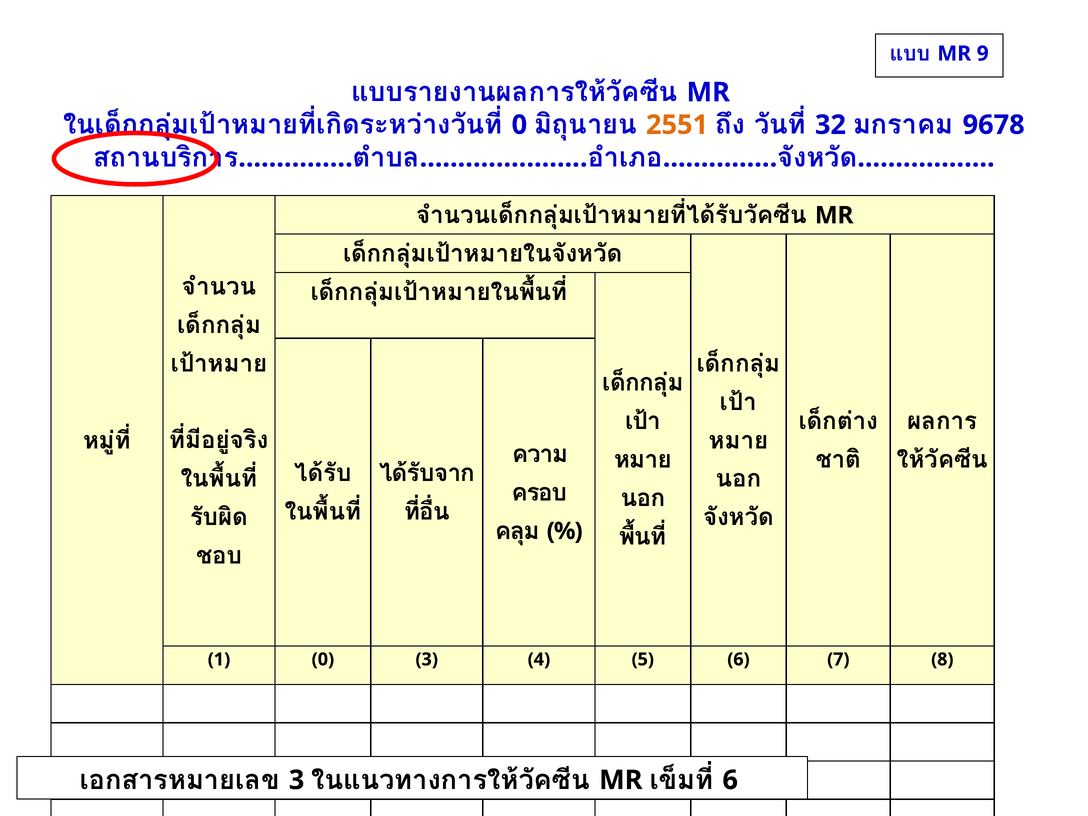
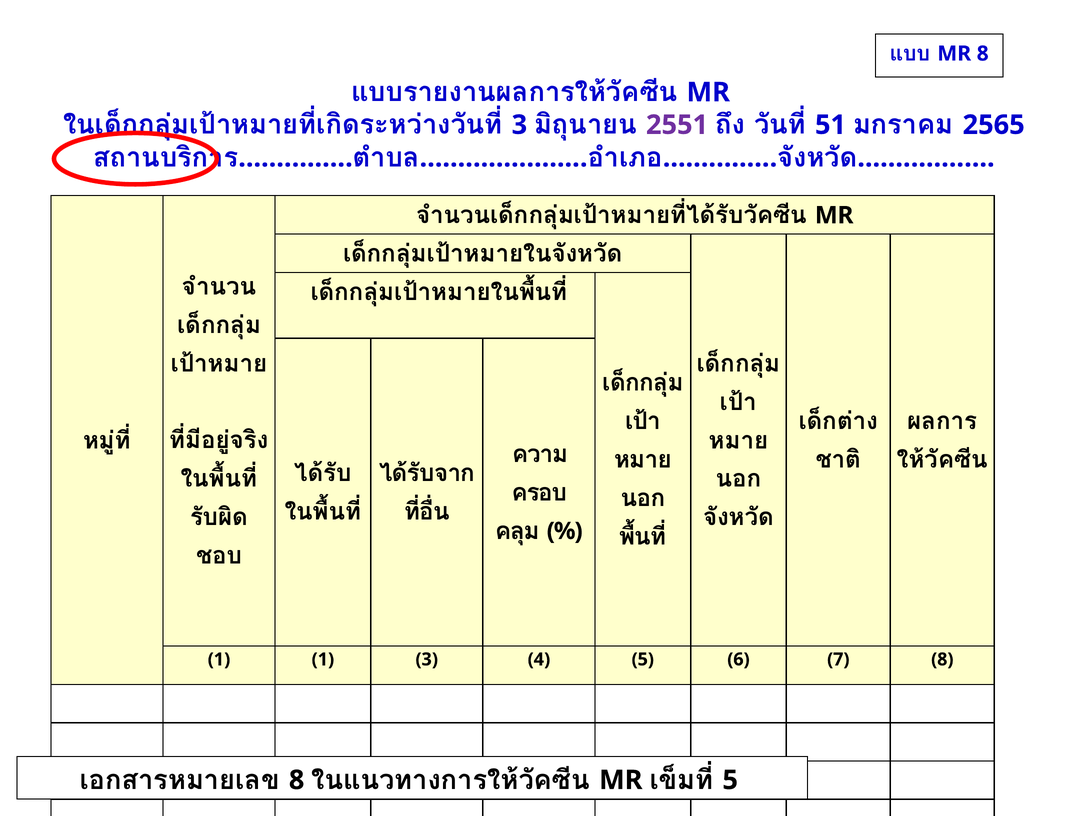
MR 9: 9 -> 8
0 at (519, 125): 0 -> 3
2551 colour: orange -> purple
32: 32 -> 51
9678: 9678 -> 2565
1 0: 0 -> 1
3 at (297, 780): 3 -> 8
6 at (730, 780): 6 -> 5
